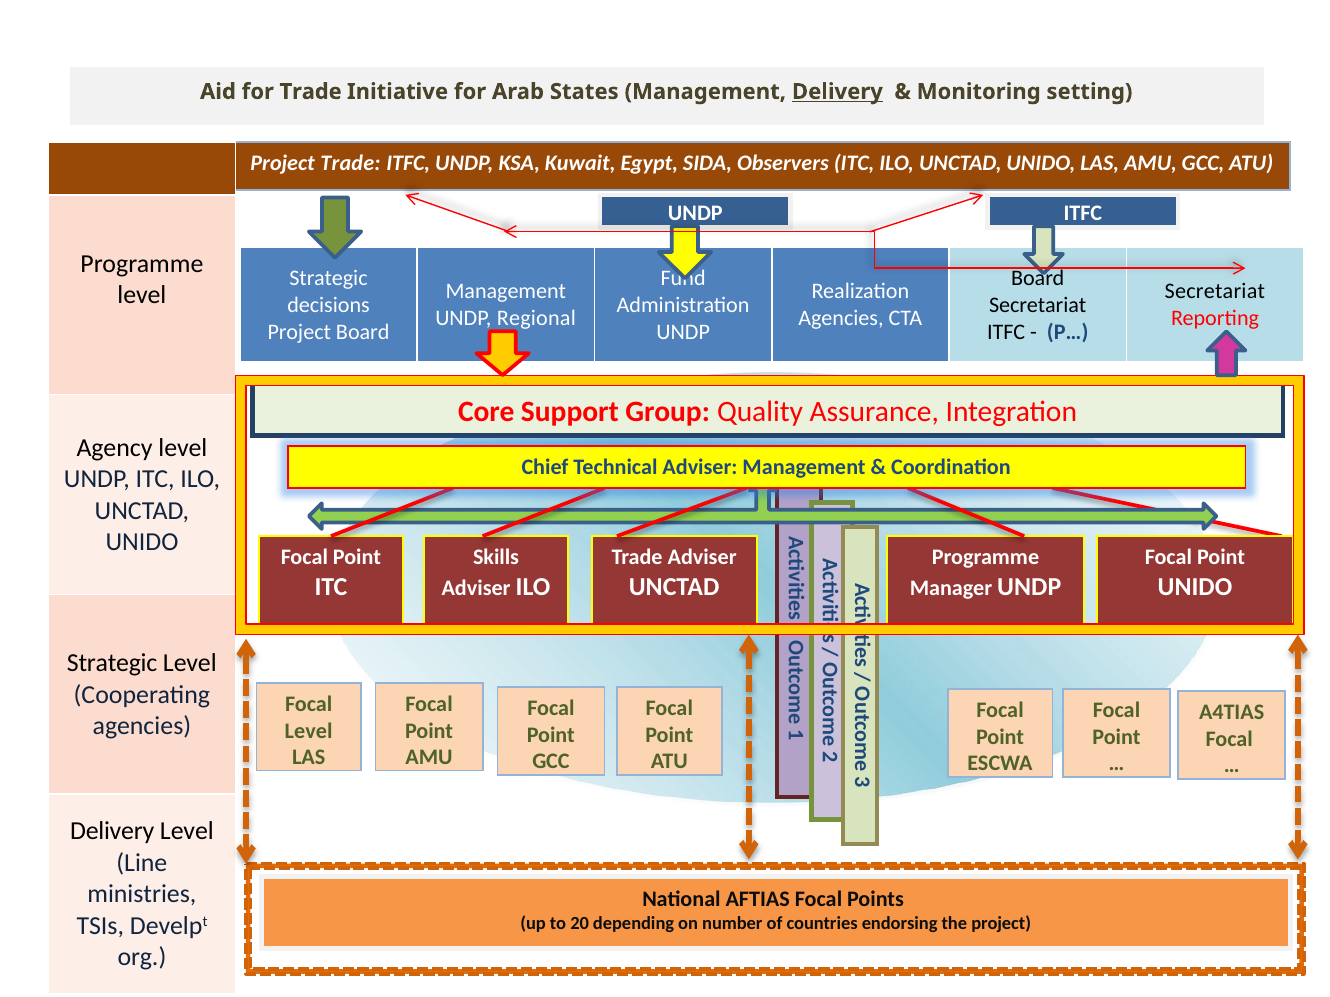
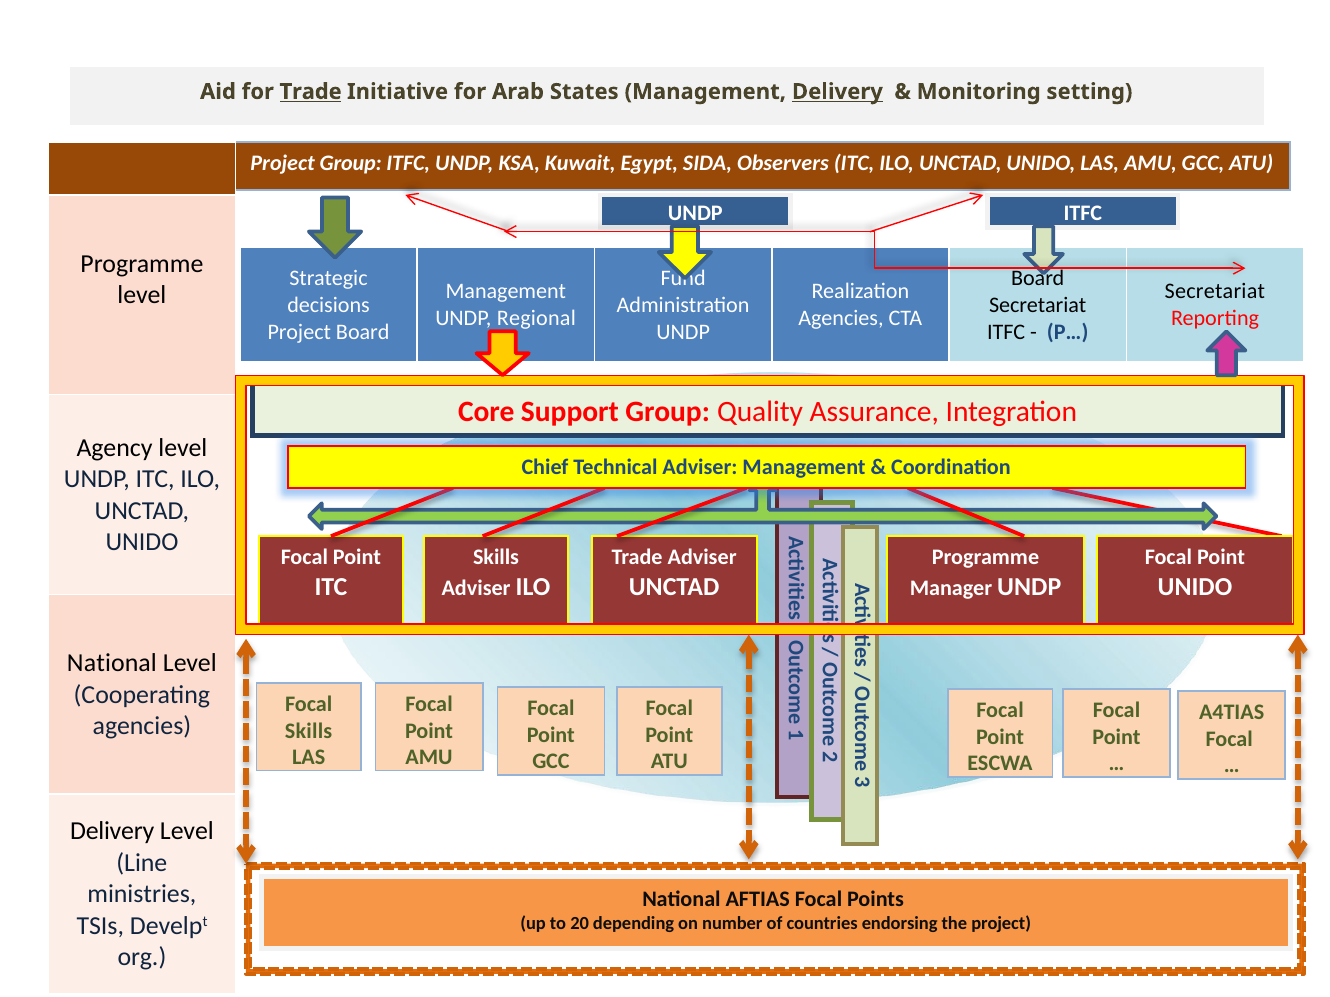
Trade at (311, 92) underline: none -> present
Project Trade: Trade -> Group
Strategic at (112, 663): Strategic -> National
Level at (309, 731): Level -> Skills
